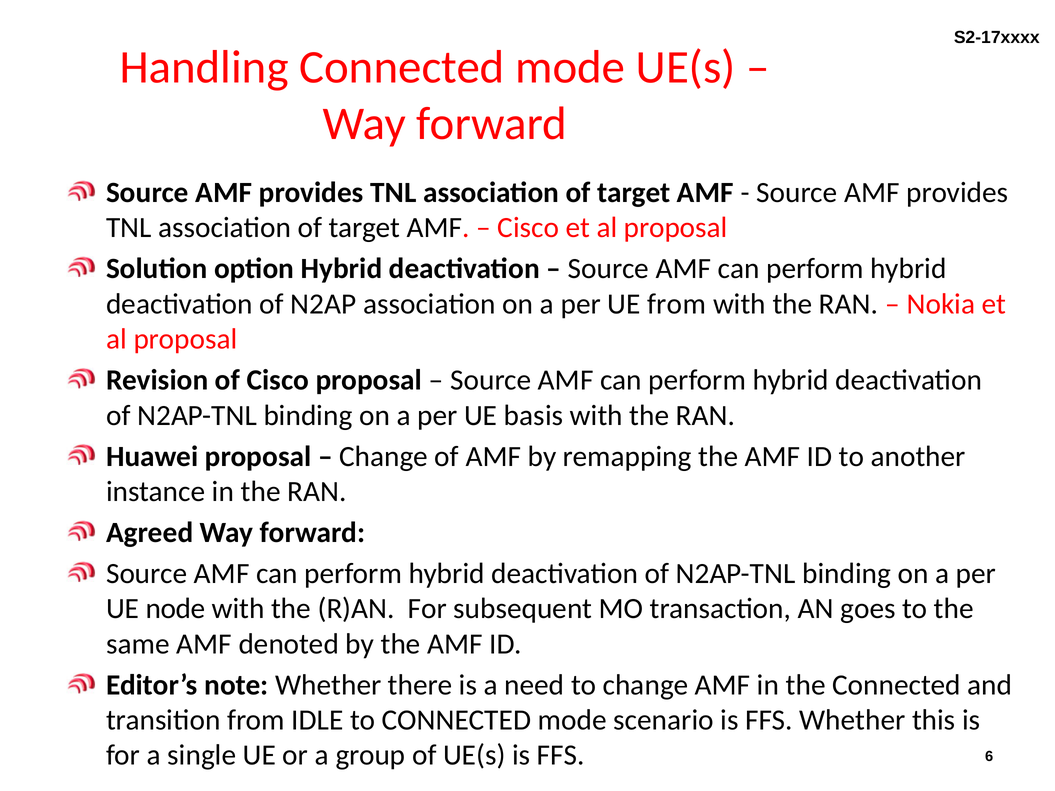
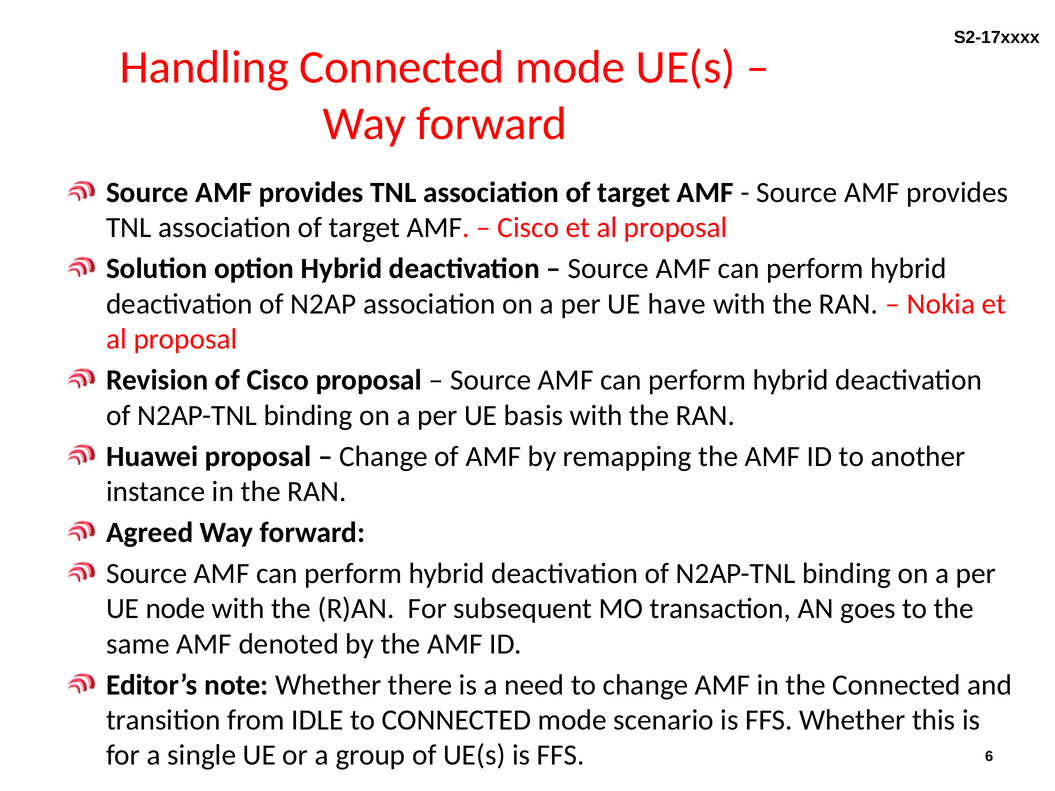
UE from: from -> have
